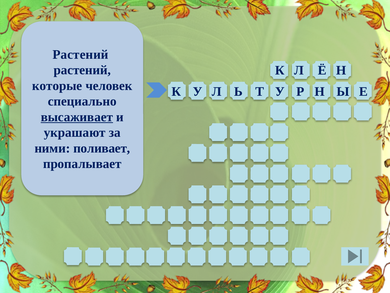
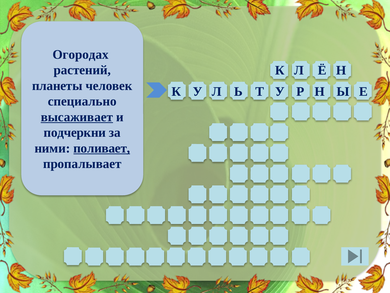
Растений at (81, 54): Растений -> Огородах
которые: которые -> планеты
украшают: украшают -> подчеркни
поливает underline: none -> present
